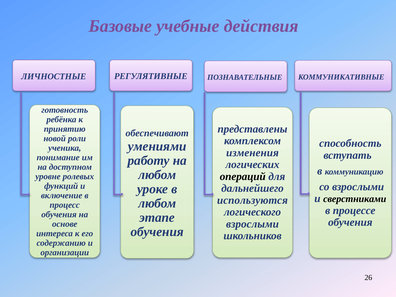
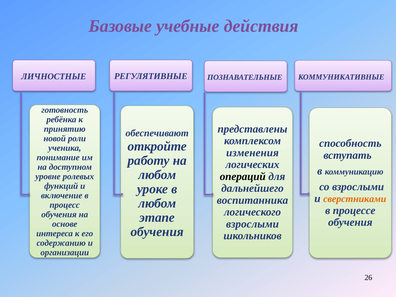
умениями: умениями -> откройте
сверстниками colour: black -> orange
используются: используются -> воспитанника
